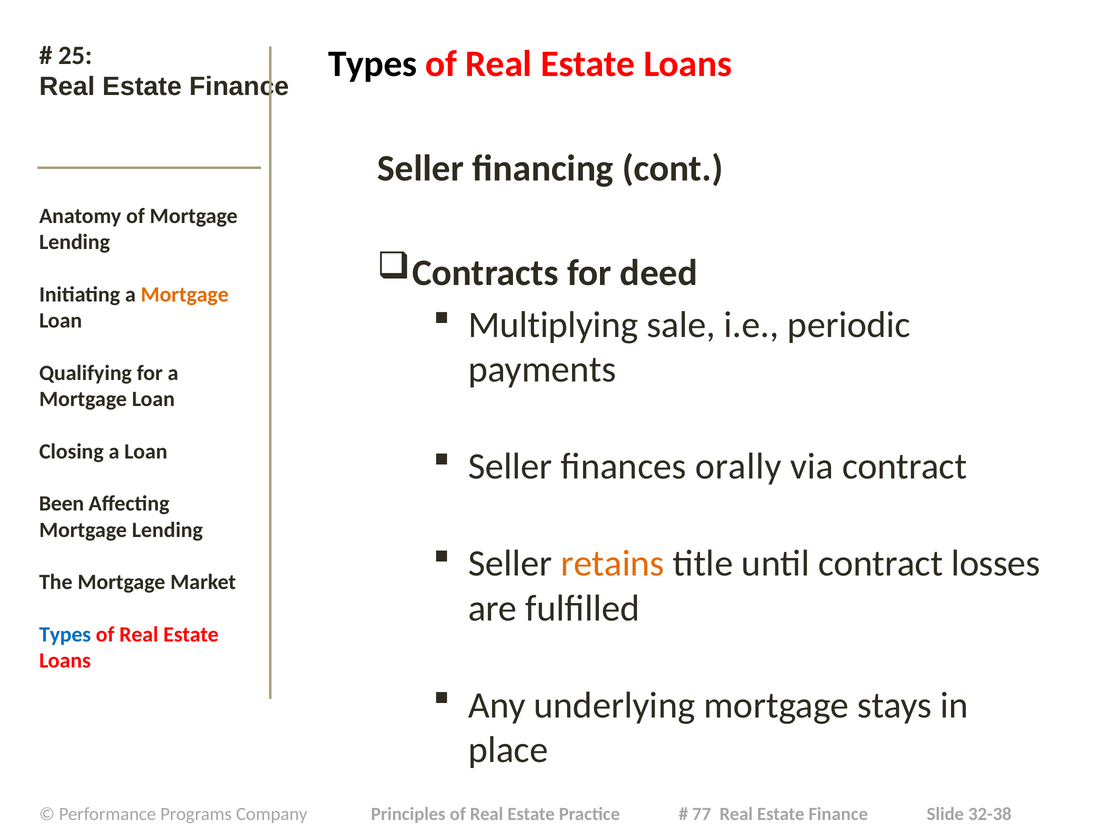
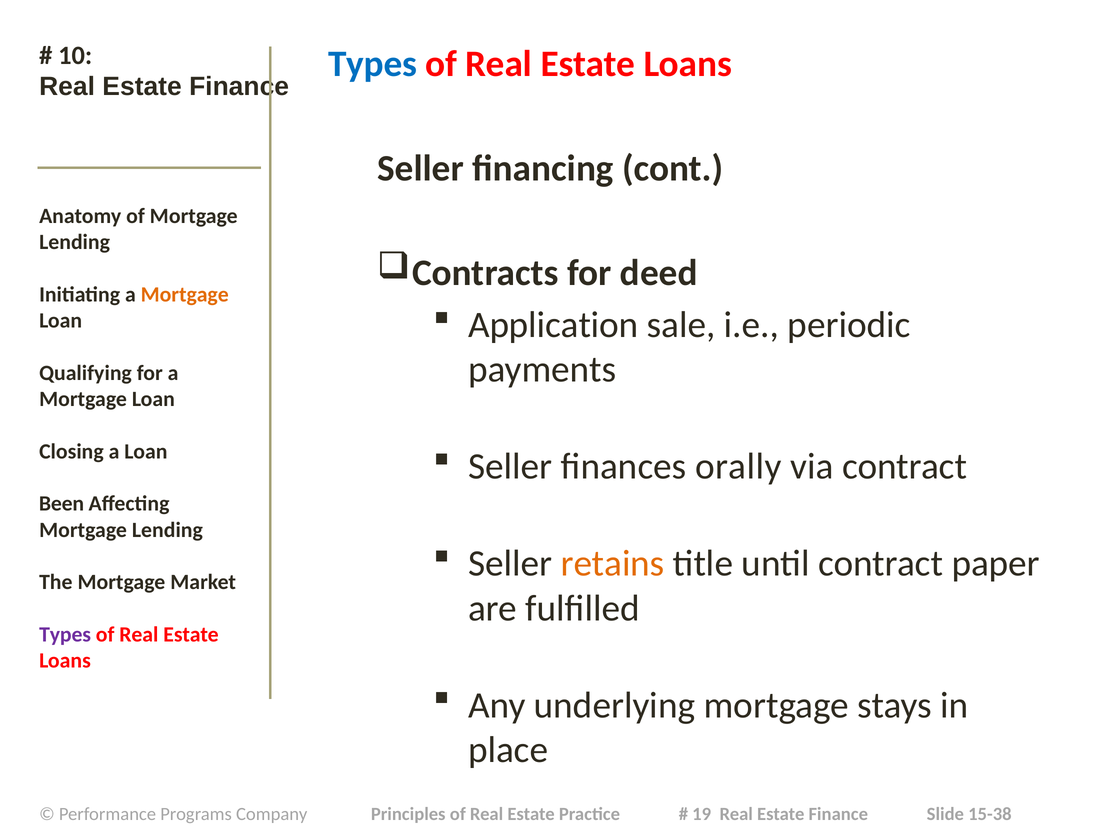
25: 25 -> 10
Types at (373, 64) colour: black -> blue
Multiplying: Multiplying -> Application
losses: losses -> paper
Types at (65, 635) colour: blue -> purple
77: 77 -> 19
32-38: 32-38 -> 15-38
